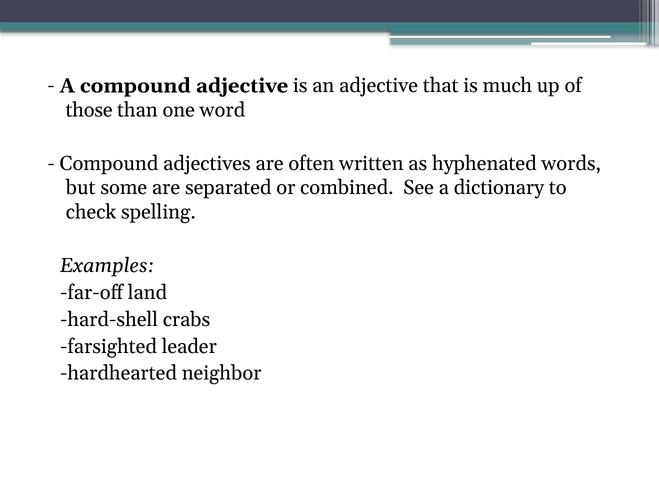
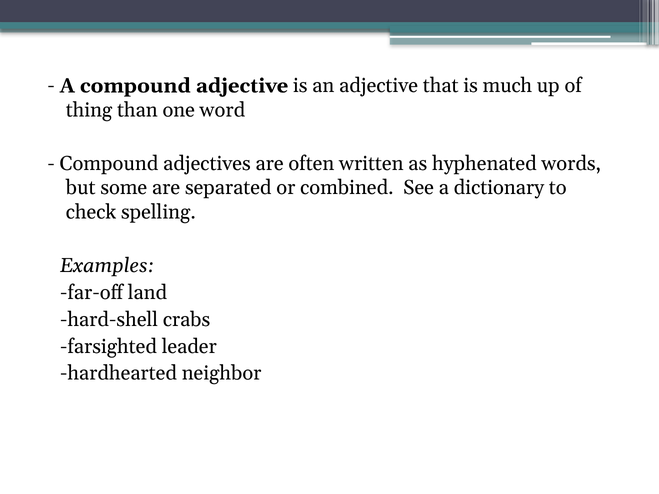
those: those -> thing
